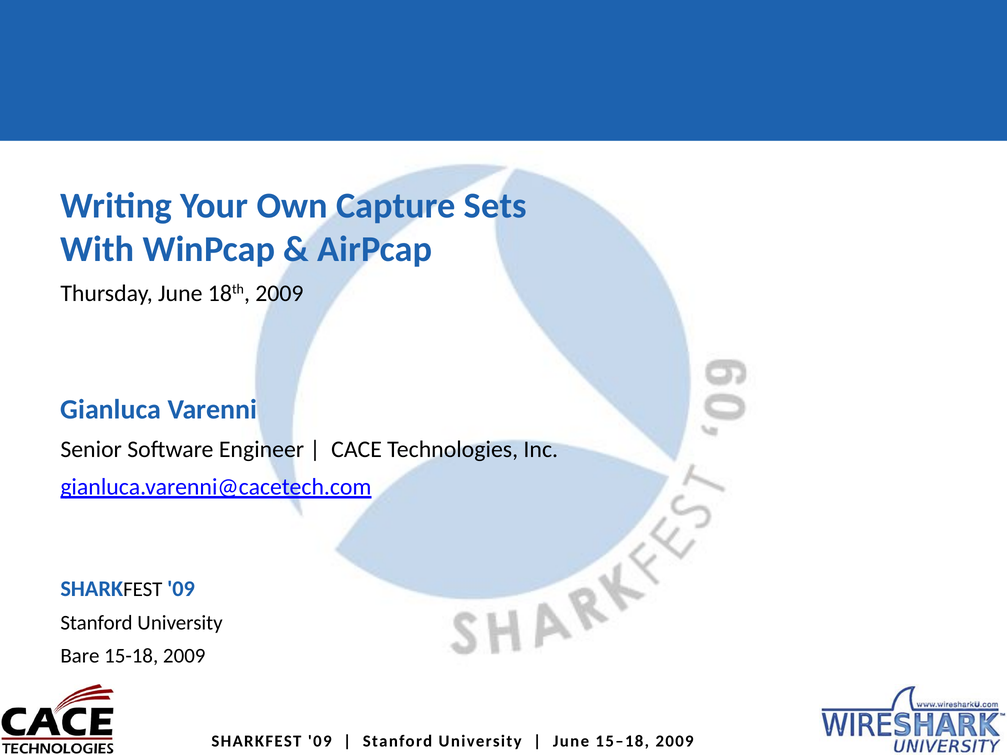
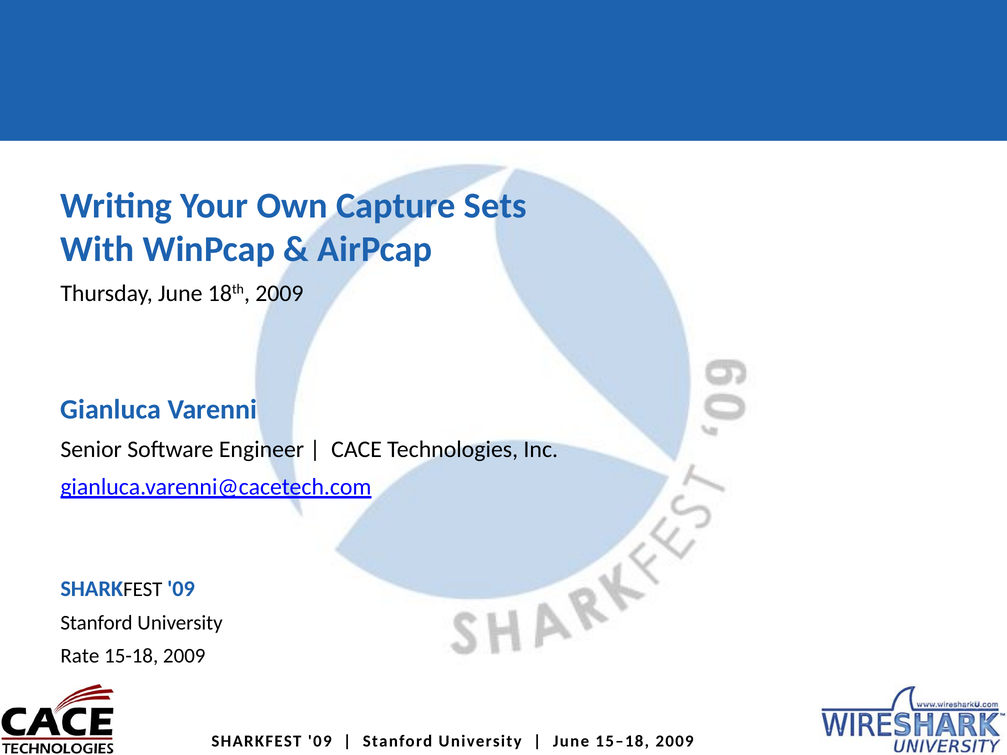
Bare: Bare -> Rate
